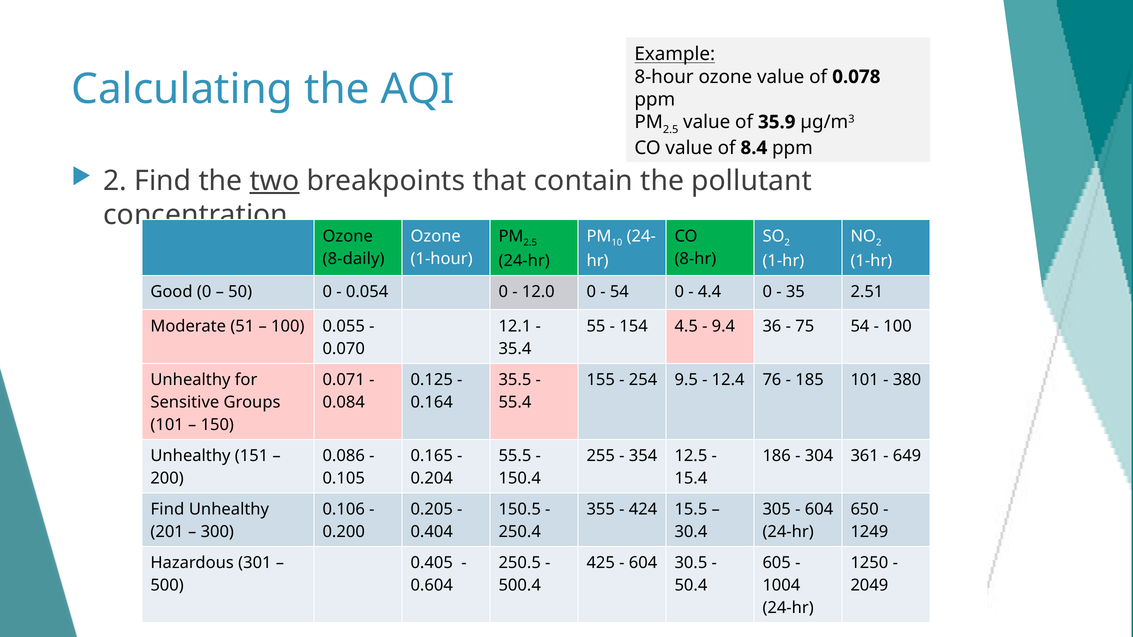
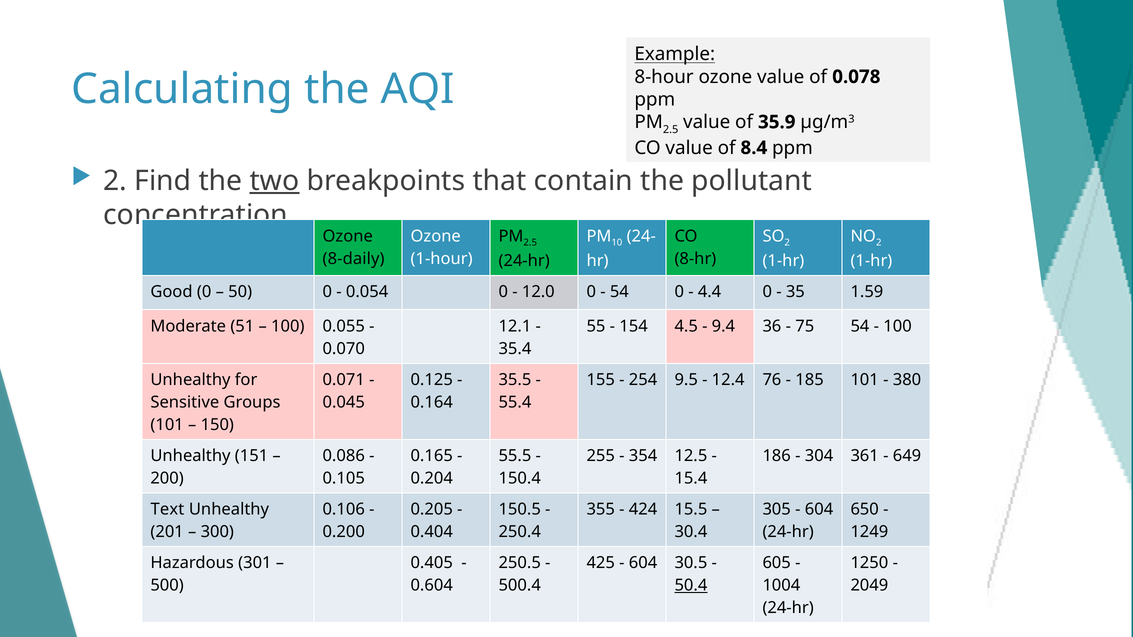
2.51: 2.51 -> 1.59
0.084: 0.084 -> 0.045
Find at (167, 510): Find -> Text
50.4 underline: none -> present
